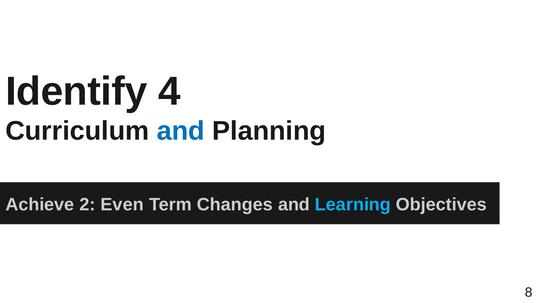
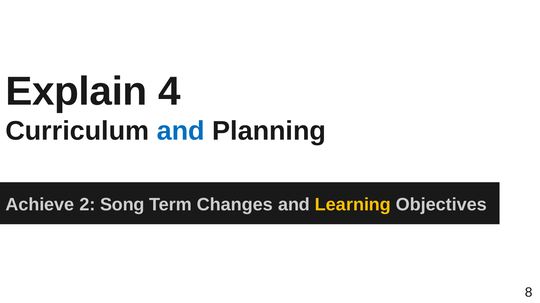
Identify: Identify -> Explain
Even: Even -> Song
Learning colour: light blue -> yellow
